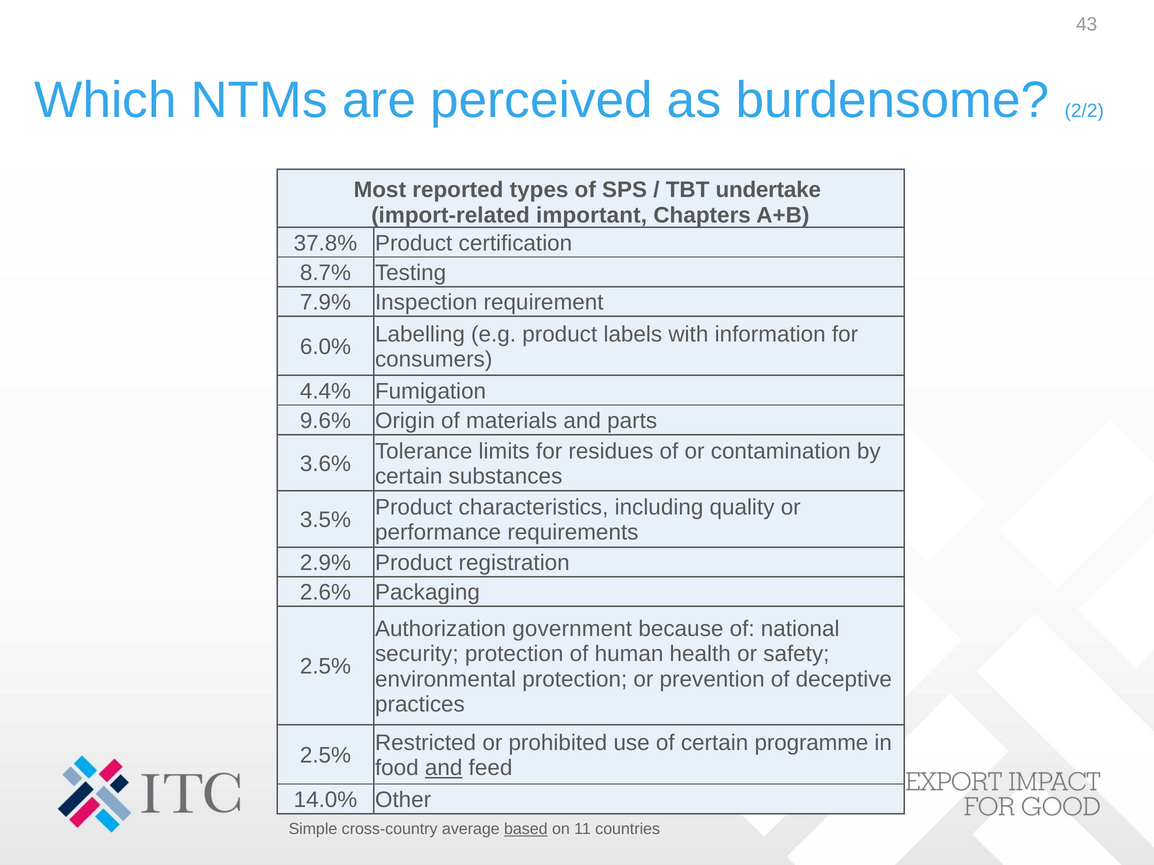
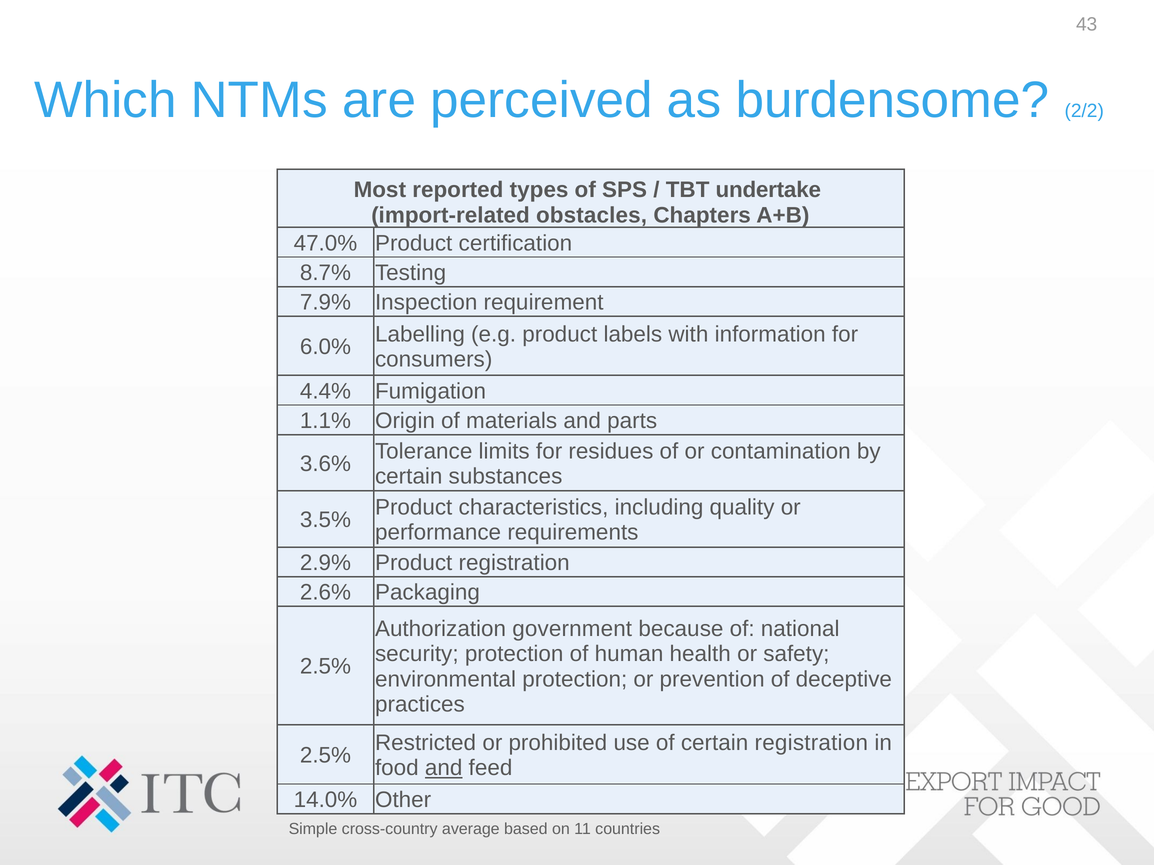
important: important -> obstacles
37.8%: 37.8% -> 47.0%
9.6%: 9.6% -> 1.1%
certain programme: programme -> registration
based underline: present -> none
